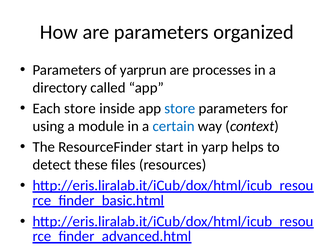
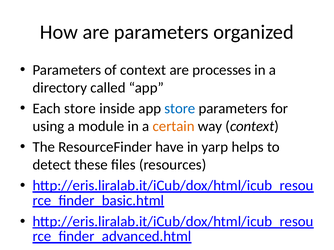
of yarprun: yarprun -> context
certain colour: blue -> orange
start: start -> have
